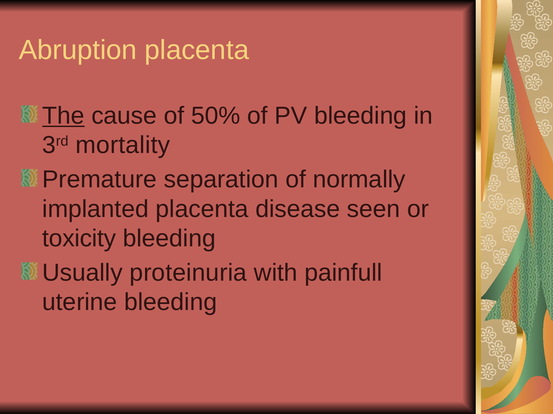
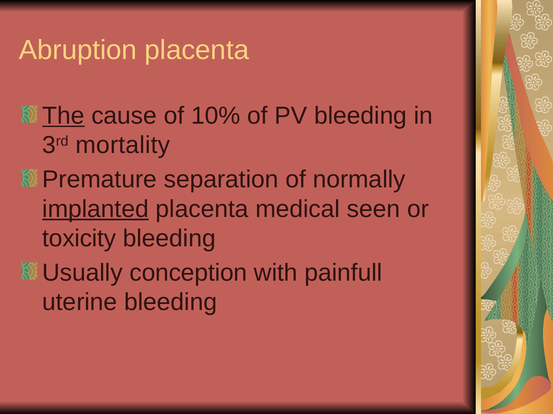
50%: 50% -> 10%
implanted underline: none -> present
disease: disease -> medical
proteinuria: proteinuria -> conception
